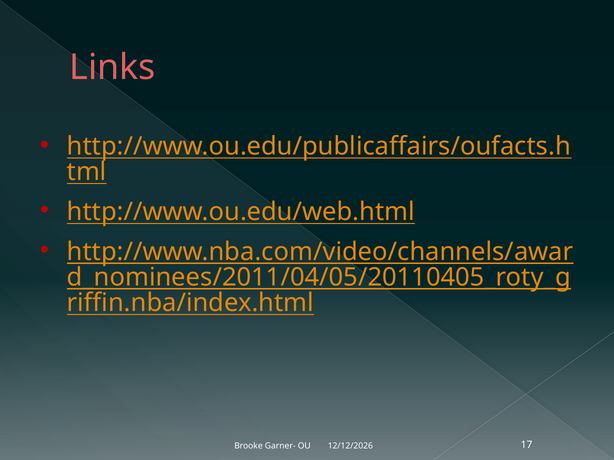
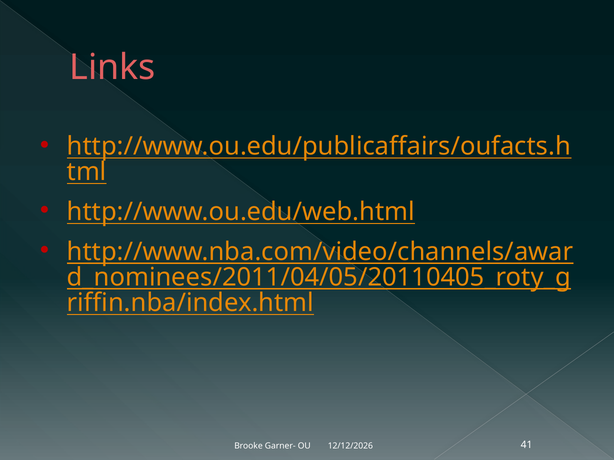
17: 17 -> 41
